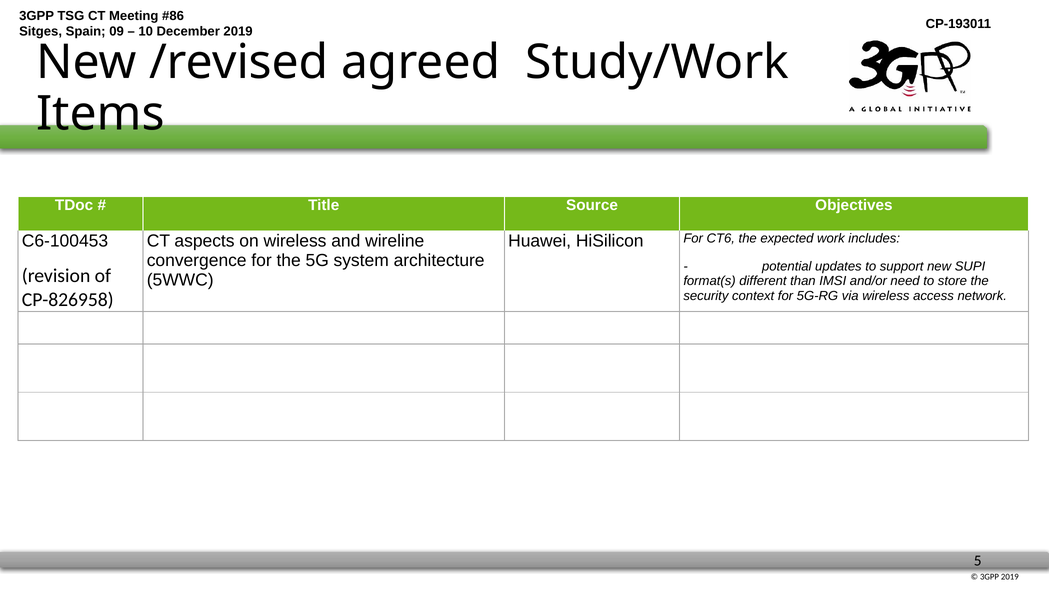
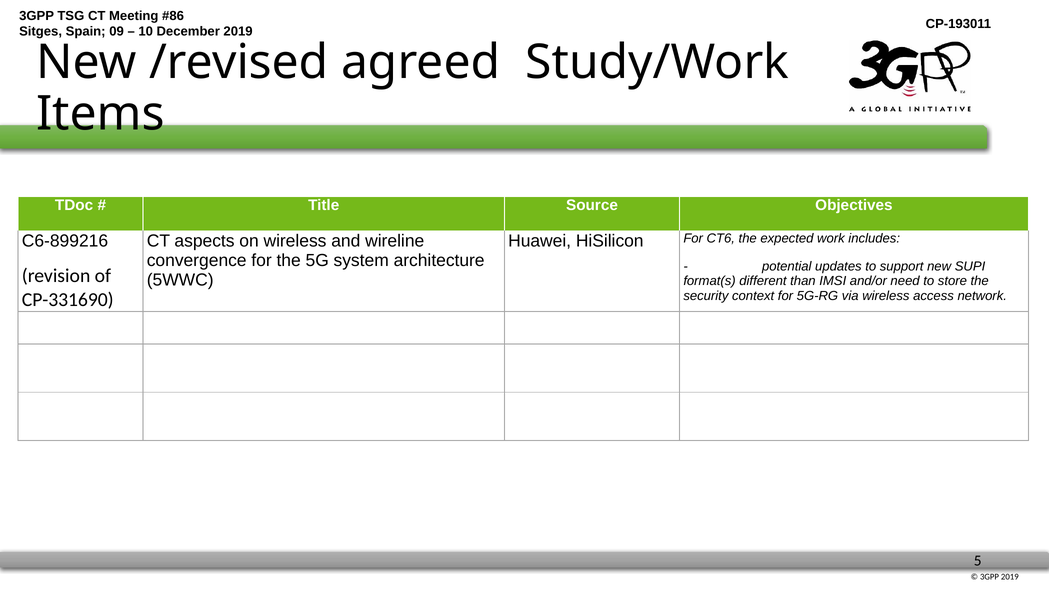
C6-100453: C6-100453 -> C6-899216
CP-826958: CP-826958 -> CP-331690
